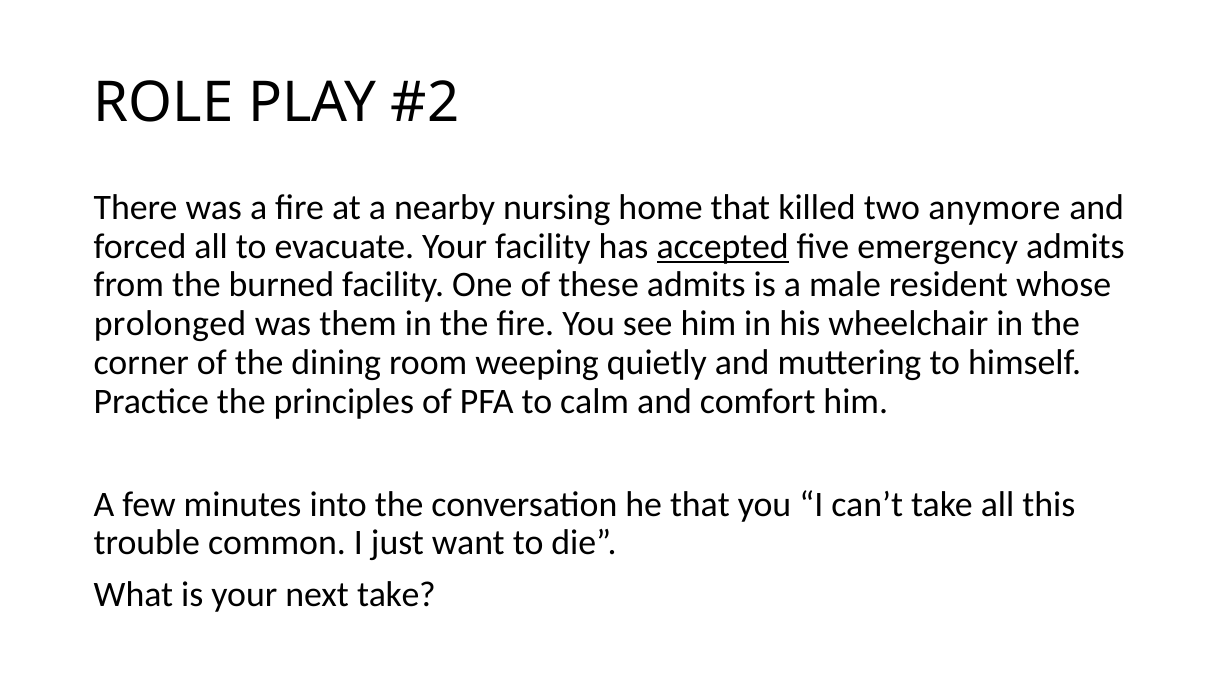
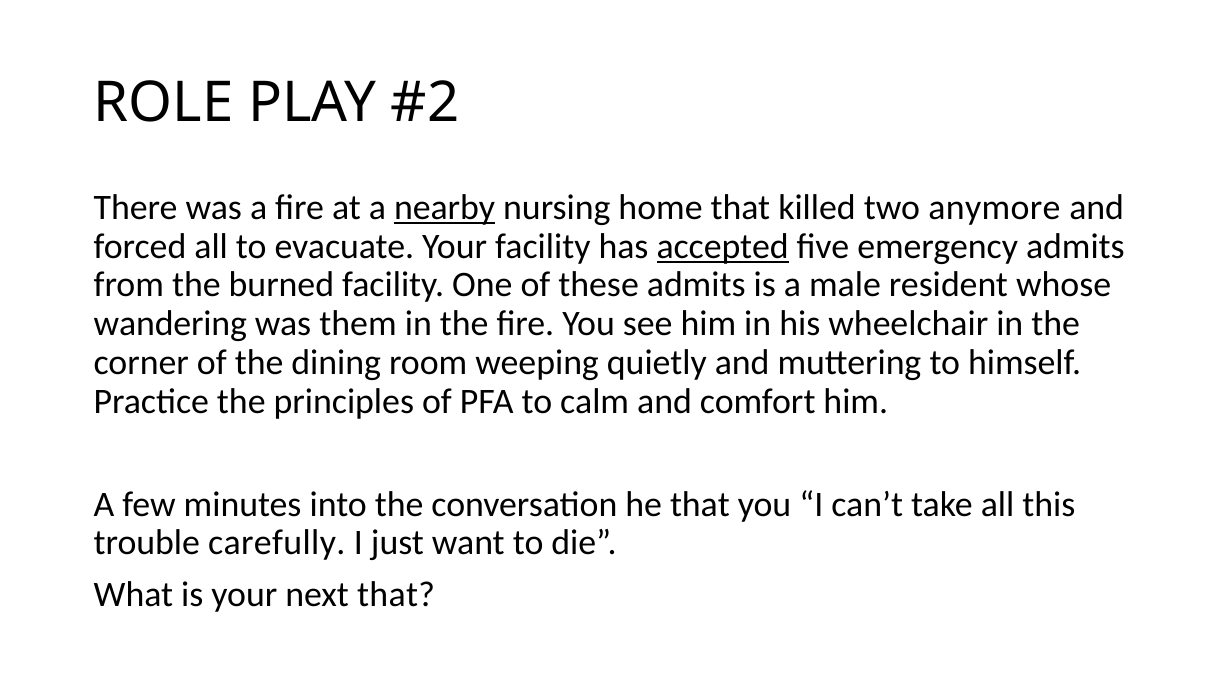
nearby underline: none -> present
prolonged: prolonged -> wandering
common: common -> carefully
next take: take -> that
